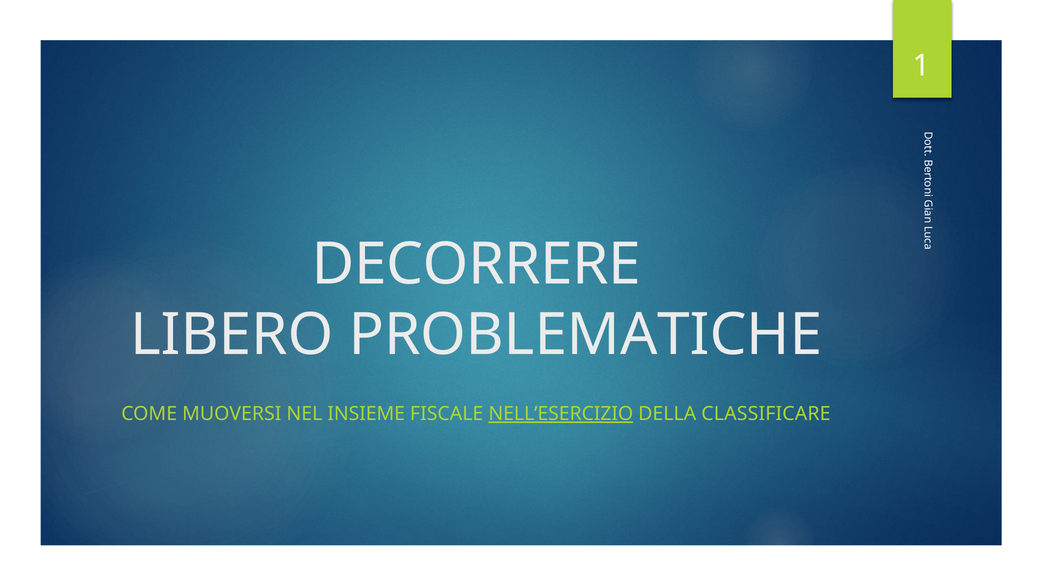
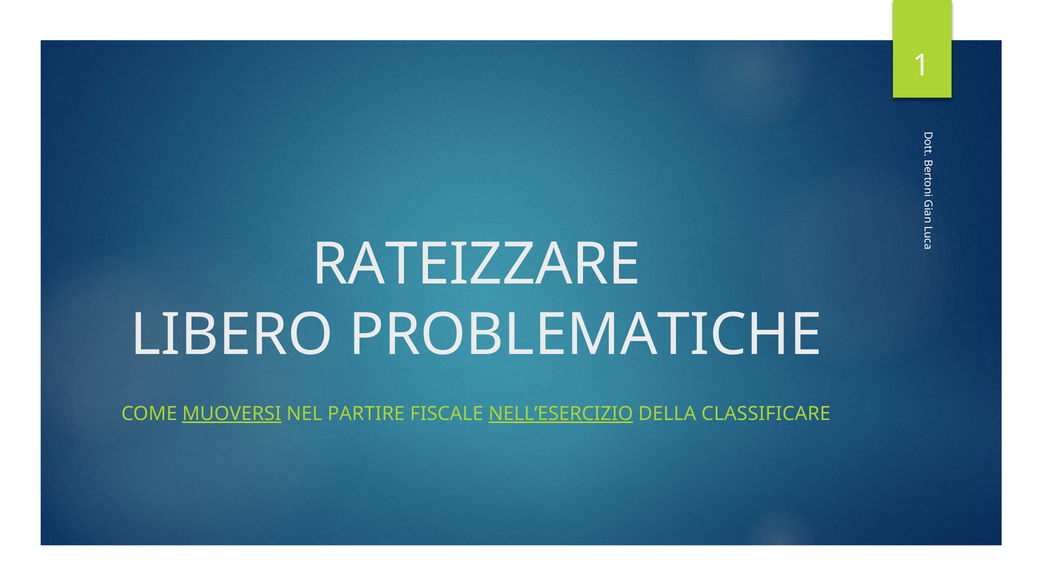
DECORRERE: DECORRERE -> RATEIZZARE
MUOVERSI underline: none -> present
INSIEME: INSIEME -> PARTIRE
